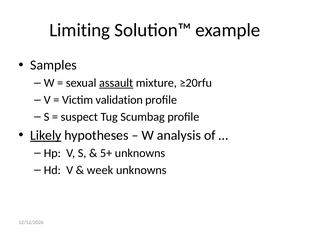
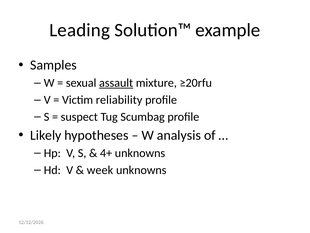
Limiting: Limiting -> Leading
validation: validation -> reliability
Likely underline: present -> none
5+: 5+ -> 4+
